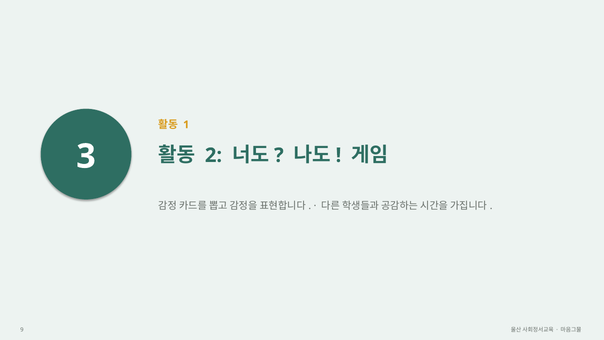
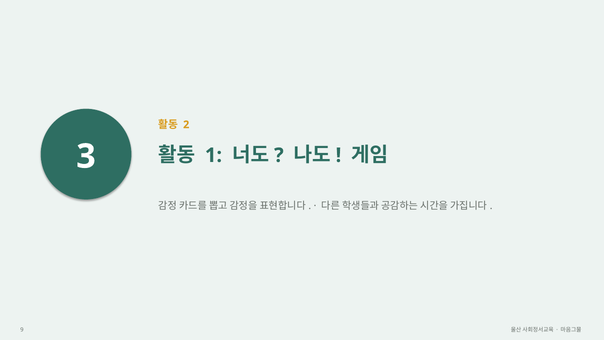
1: 1 -> 2
2: 2 -> 1
